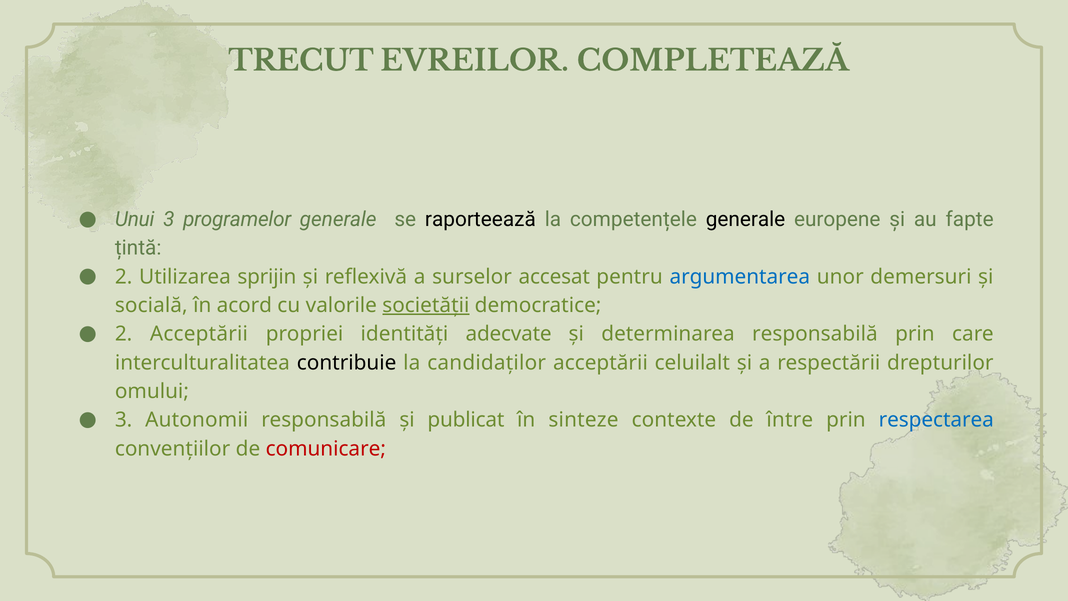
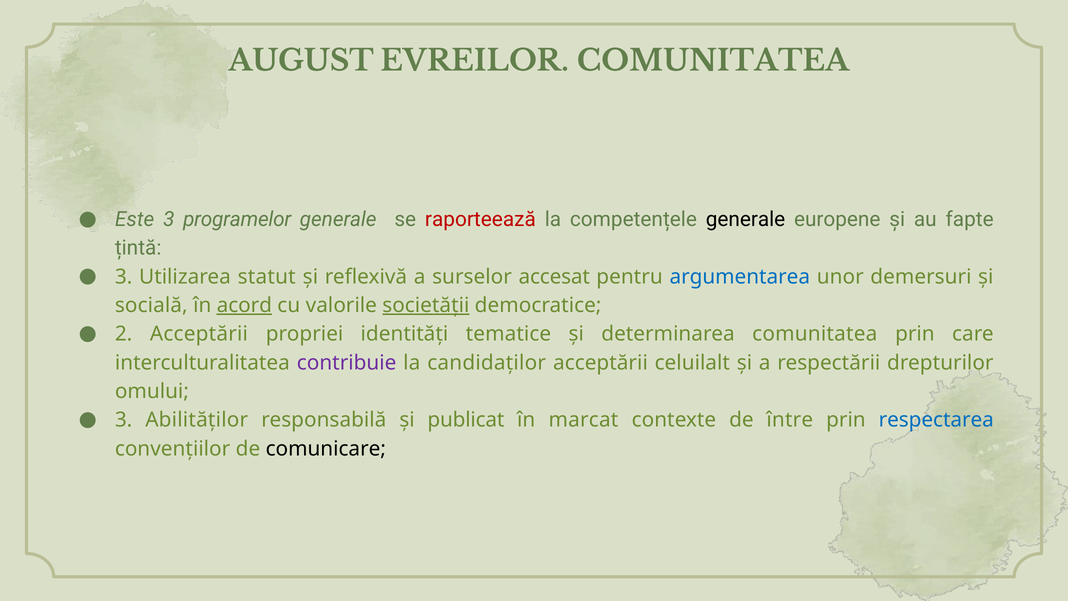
TRECUT: TRECUT -> AUGUST
EVREILOR COMPLETEAZĂ: COMPLETEAZĂ -> COMUNITATEA
Unui: Unui -> Este
raporteează colour: black -> red
2 at (124, 277): 2 -> 3
sprijin: sprijin -> statut
acord underline: none -> present
adecvate: adecvate -> tematice
determinarea responsabilă: responsabilă -> comunitatea
contribuie colour: black -> purple
Autonomii: Autonomii -> Abilităților
sinteze: sinteze -> marcat
comunicare colour: red -> black
